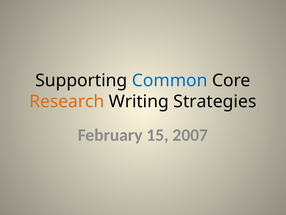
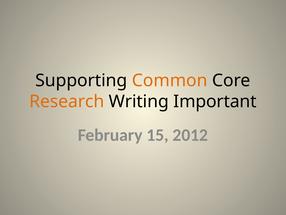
Common colour: blue -> orange
Strategies: Strategies -> Important
2007: 2007 -> 2012
